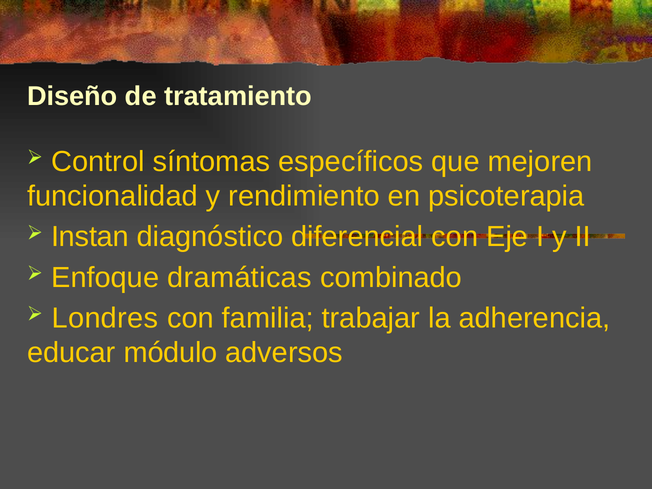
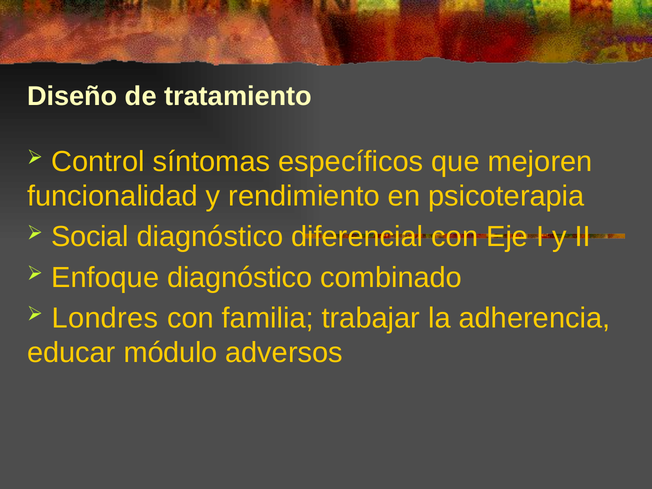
Instan: Instan -> Social
Enfoque dramáticas: dramáticas -> diagnóstico
